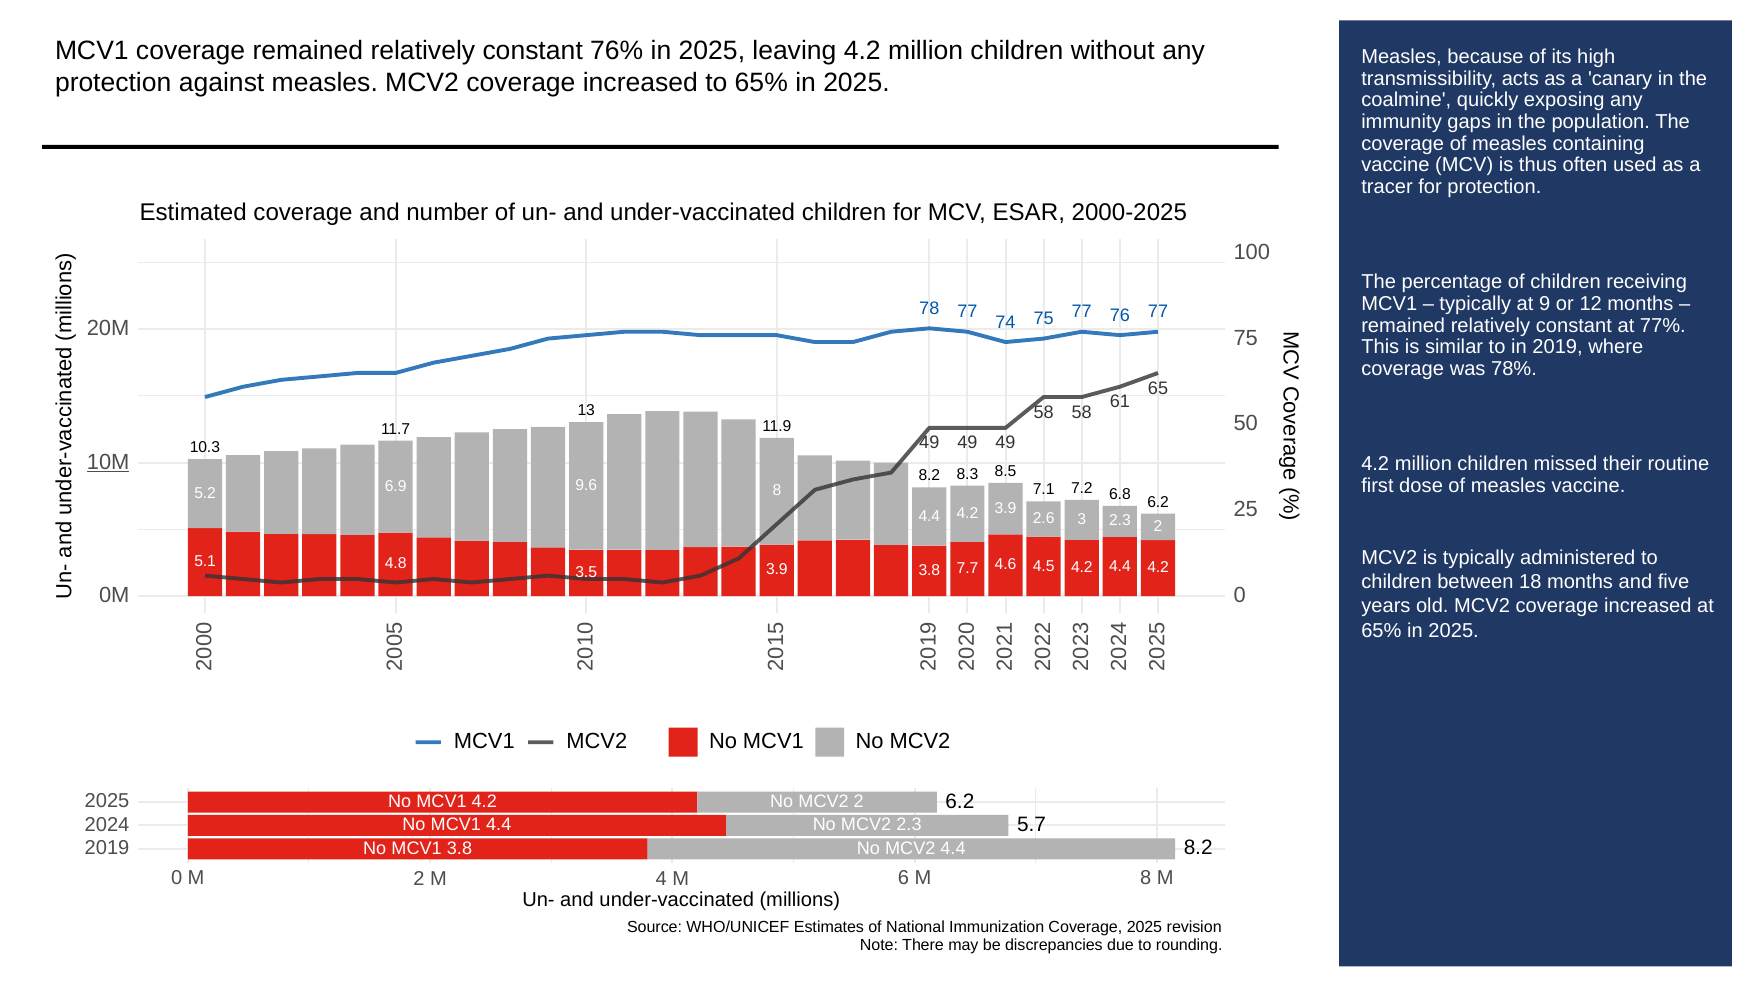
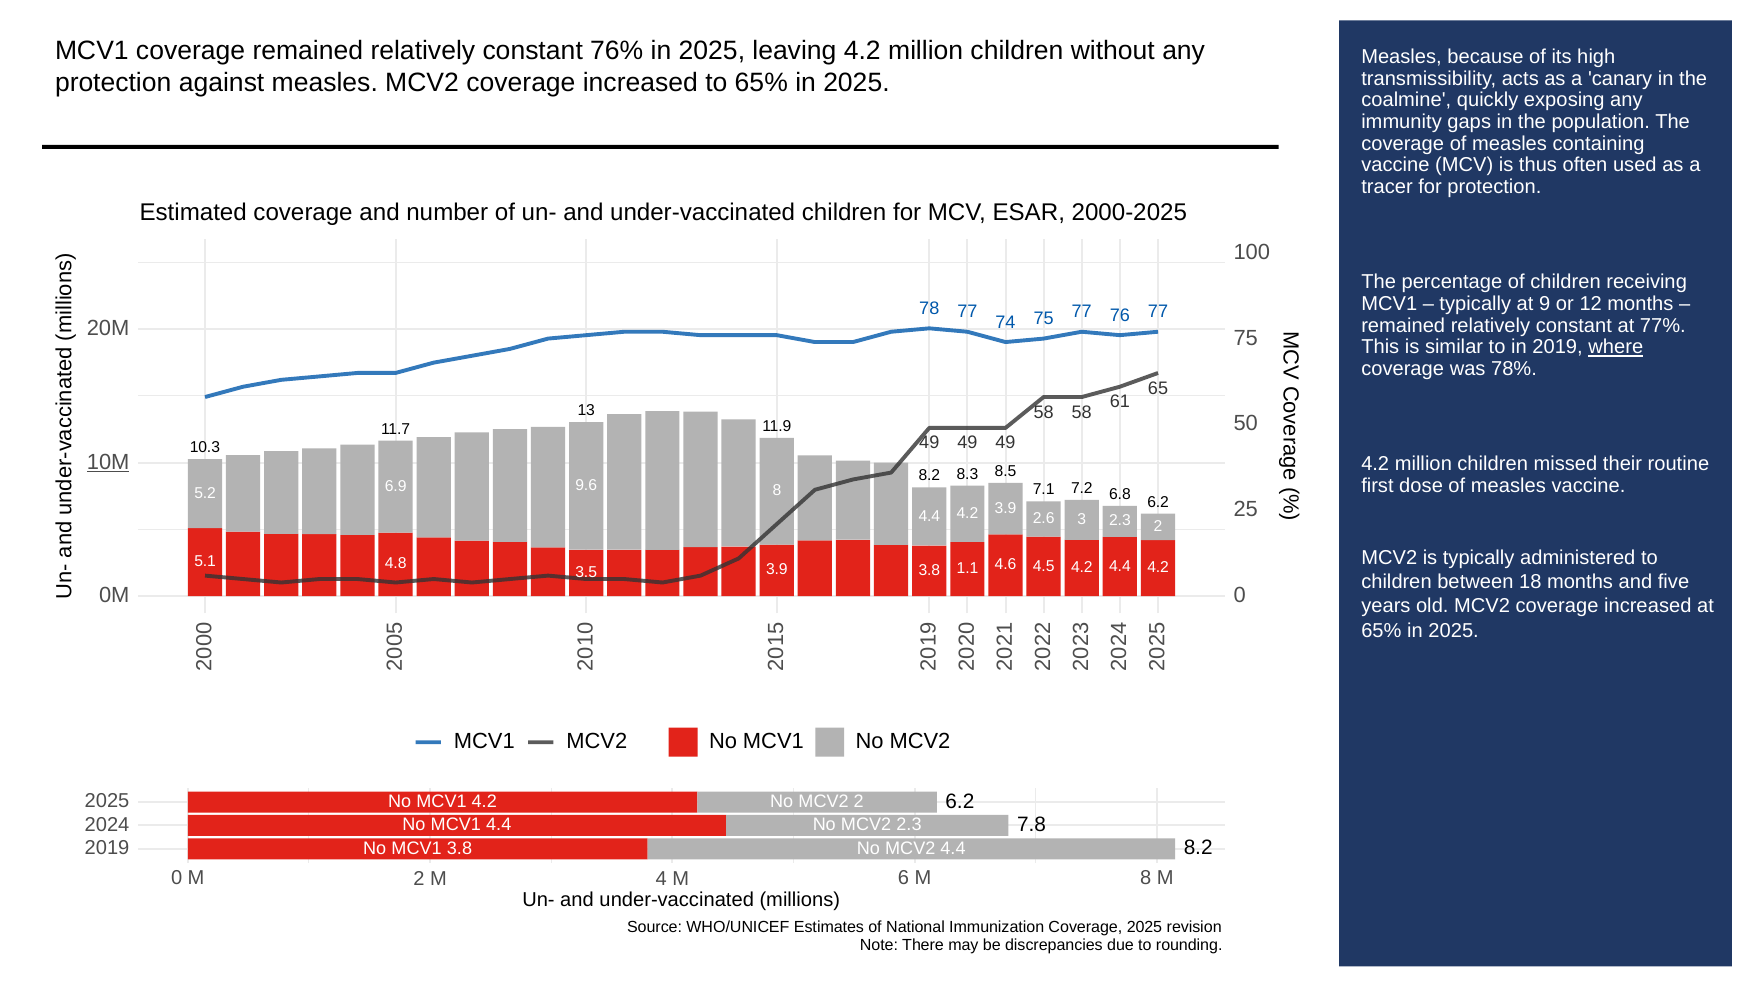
where underline: none -> present
7.7: 7.7 -> 1.1
5.7: 5.7 -> 7.8
